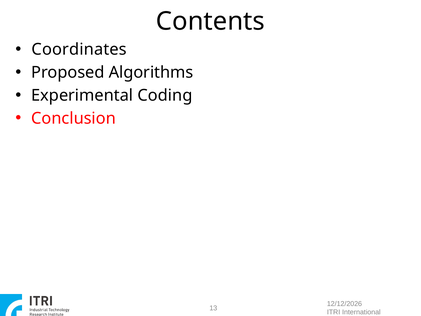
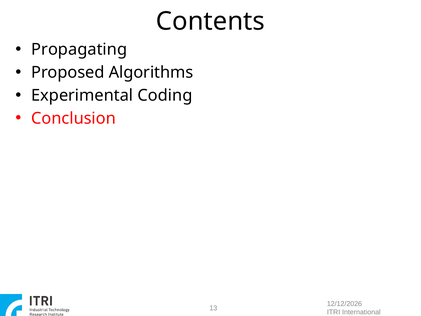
Coordinates: Coordinates -> Propagating
